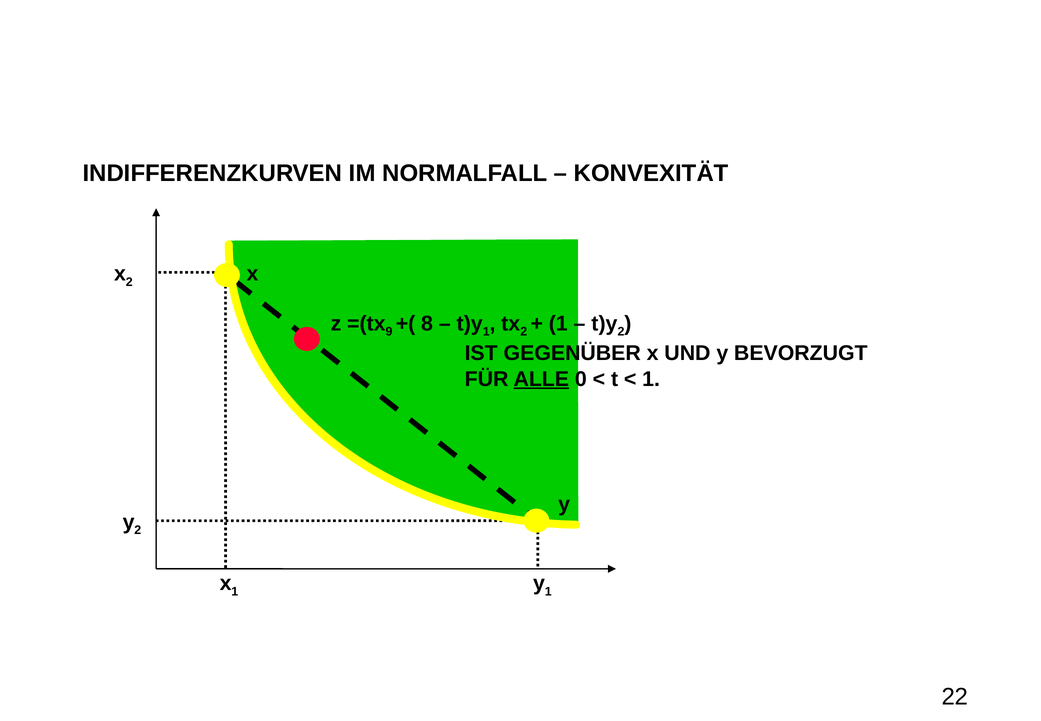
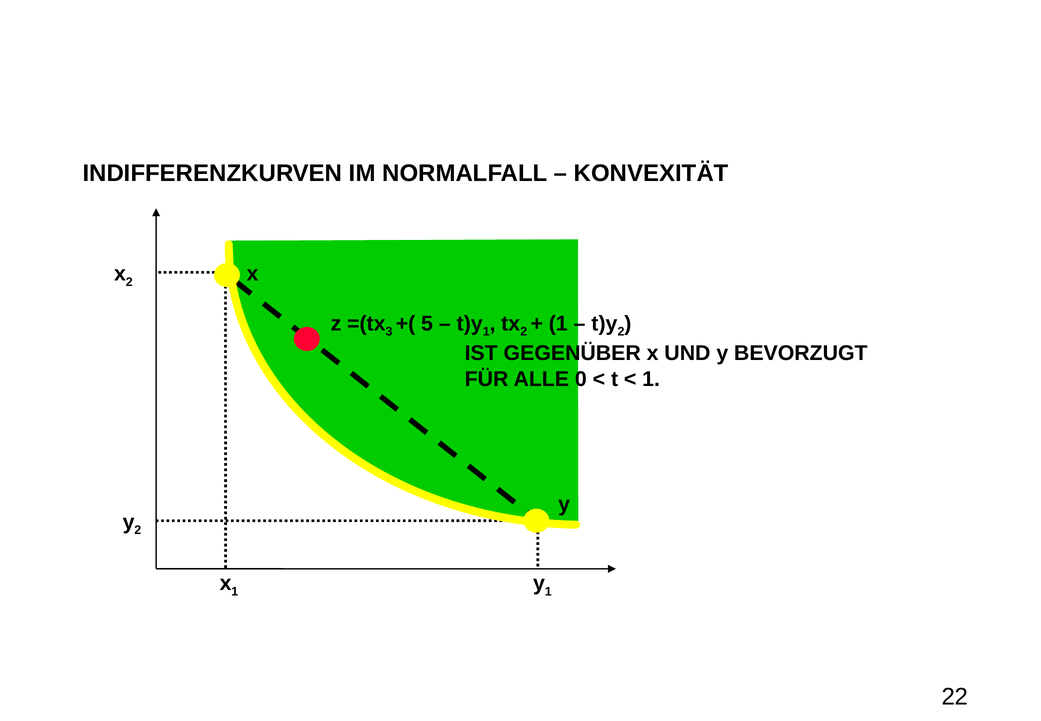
9: 9 -> 3
8: 8 -> 5
ALLE underline: present -> none
